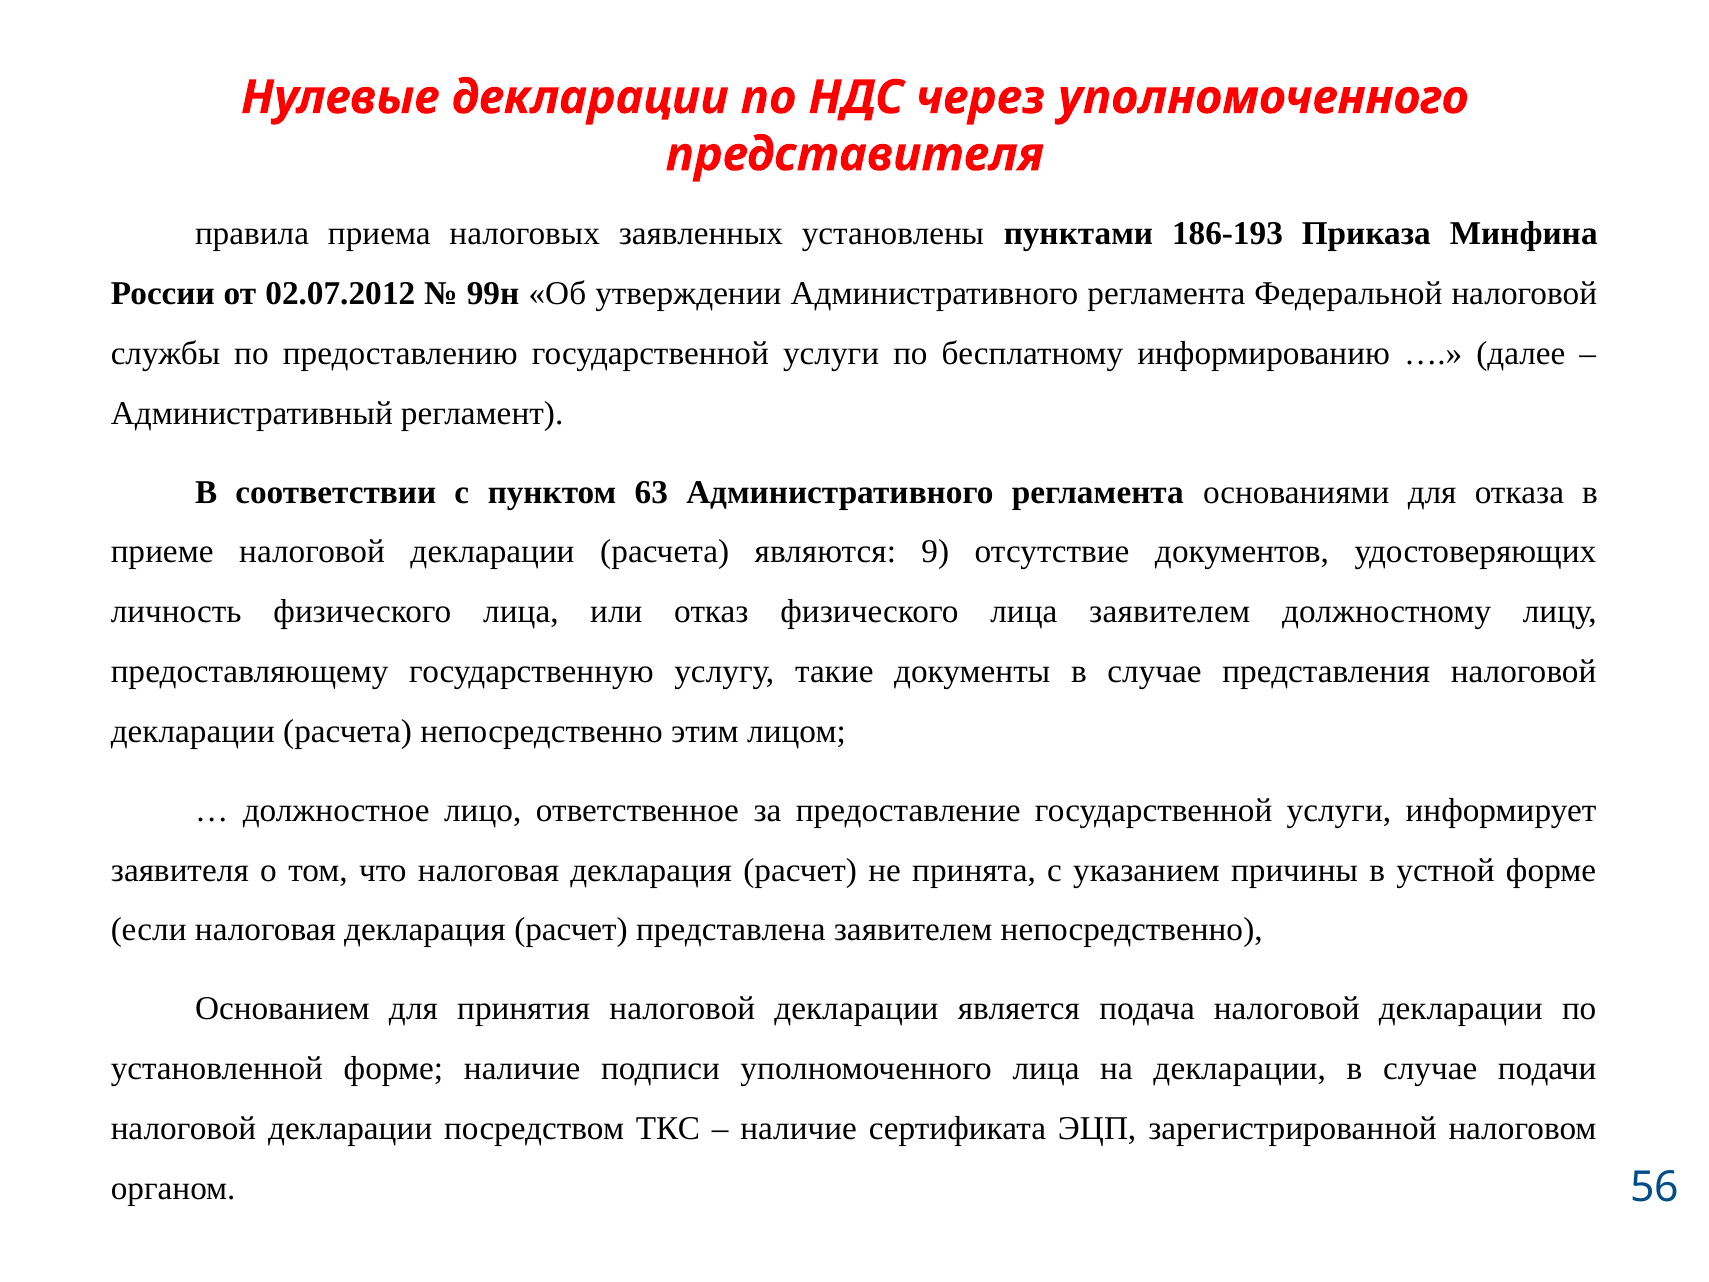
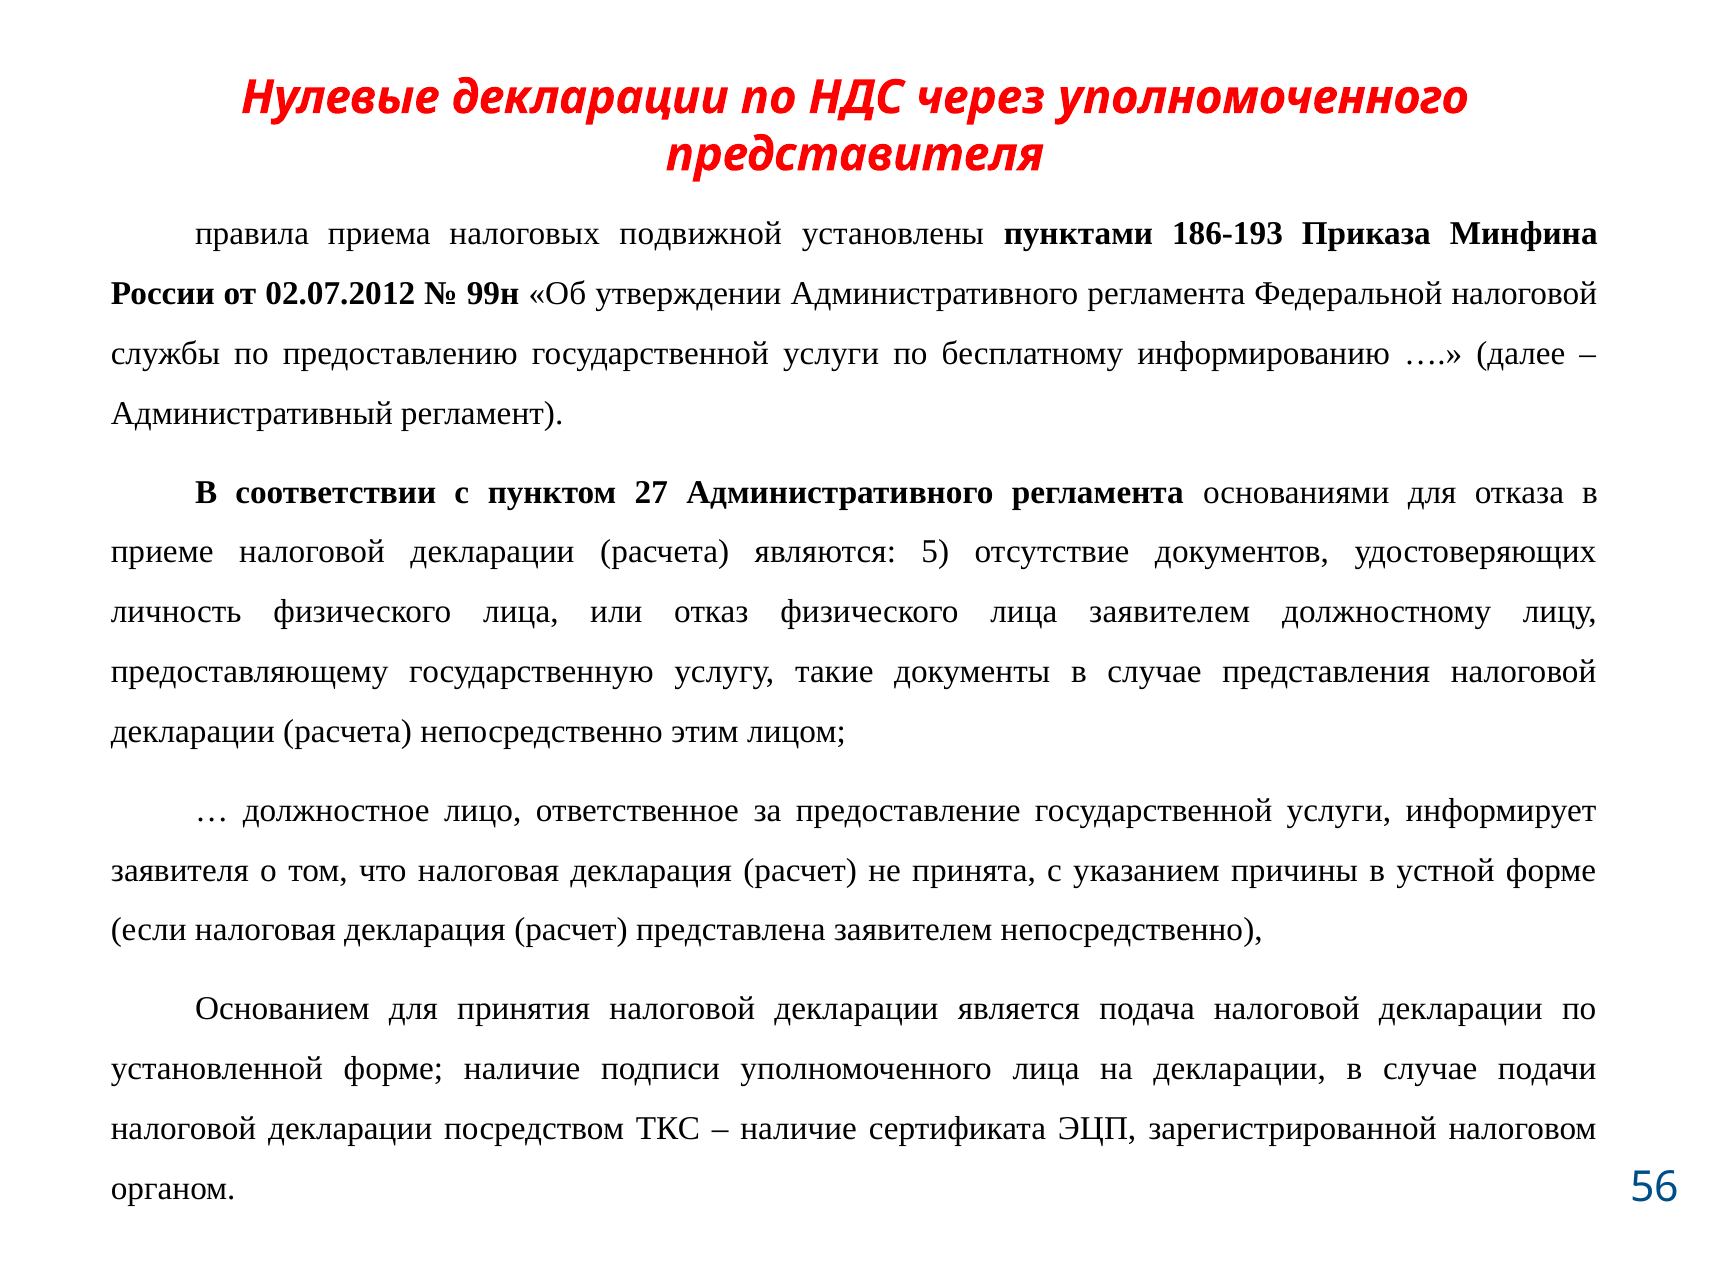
заявленных: заявленных -> подвижной
63: 63 -> 27
9: 9 -> 5
